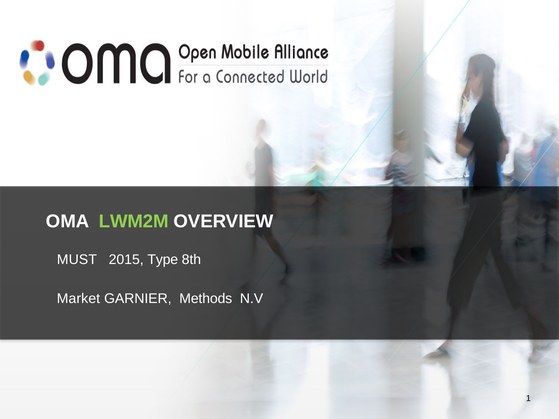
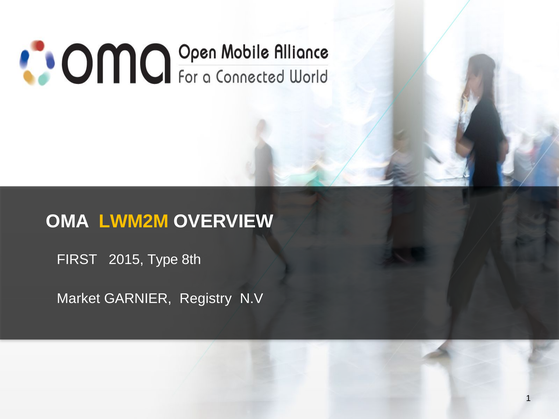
LWM2M colour: light green -> yellow
MUST: MUST -> FIRST
Methods: Methods -> Registry
